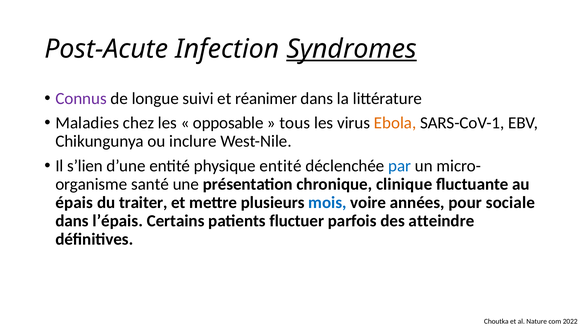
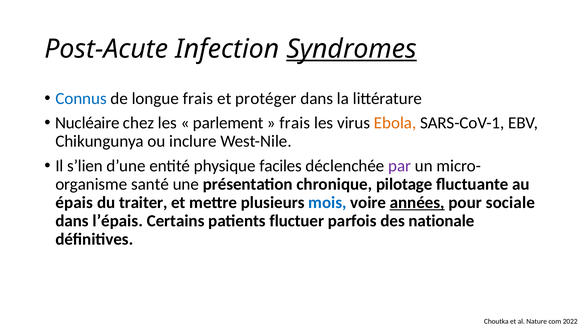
Connus colour: purple -> blue
longue suivi: suivi -> frais
réanimer: réanimer -> protéger
Maladies: Maladies -> Nucléaire
opposable: opposable -> parlement
tous at (295, 123): tous -> frais
physique entité: entité -> faciles
par colour: blue -> purple
clinique: clinique -> pilotage
années underline: none -> present
atteindre: atteindre -> nationale
